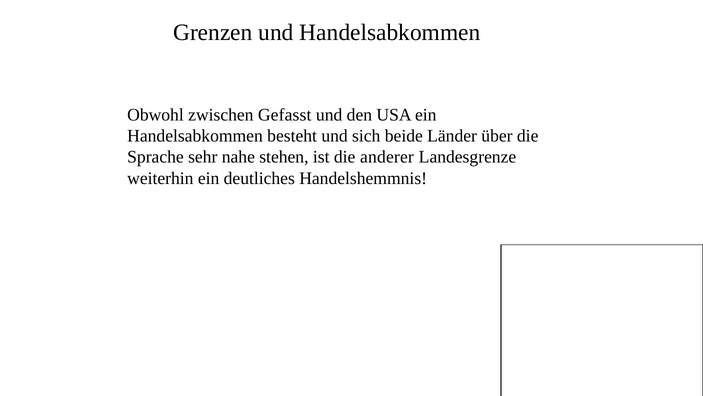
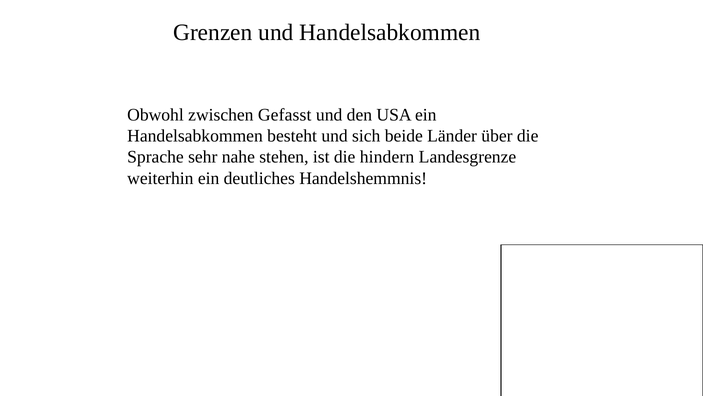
anderer: anderer -> hindern
